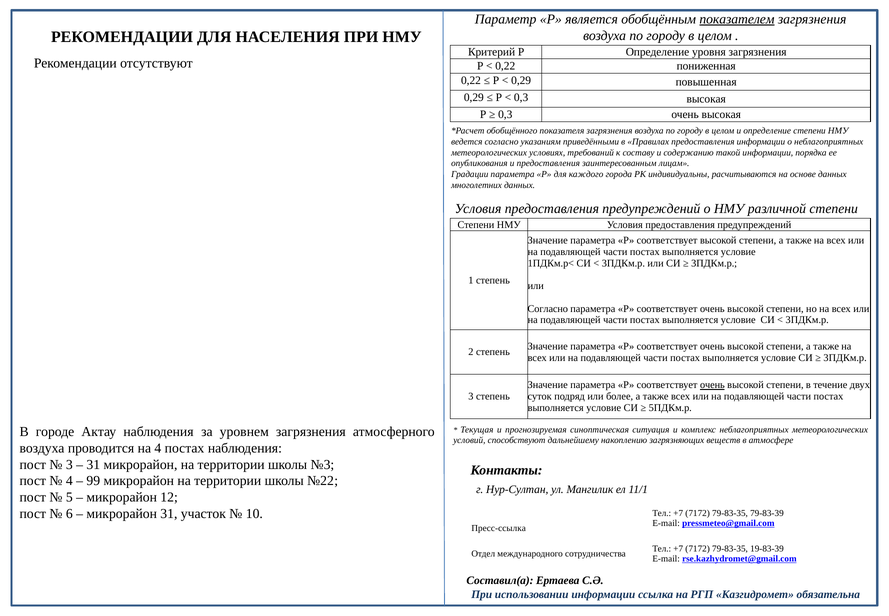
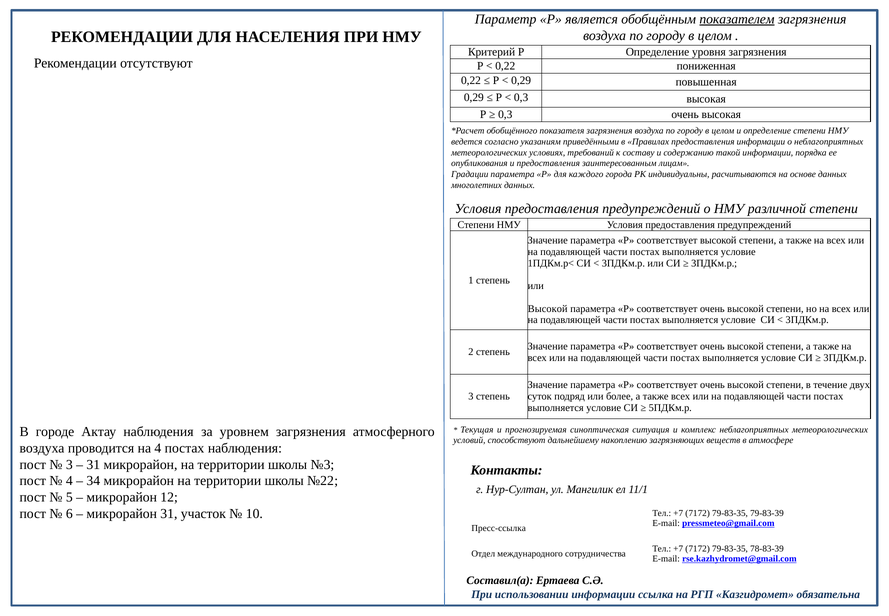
Согласно at (548, 308): Согласно -> Высокой
очень at (712, 385) underline: present -> none
99: 99 -> 34
19-83-39: 19-83-39 -> 78-83-39
